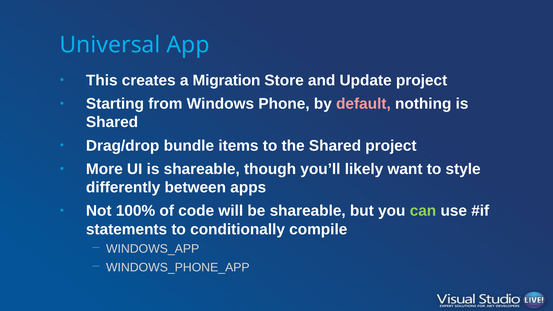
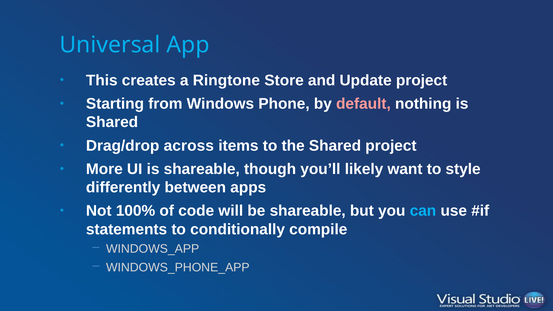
Migration: Migration -> Ringtone
bundle: bundle -> across
can colour: light green -> light blue
